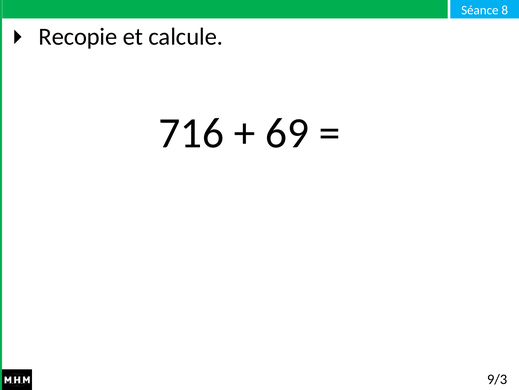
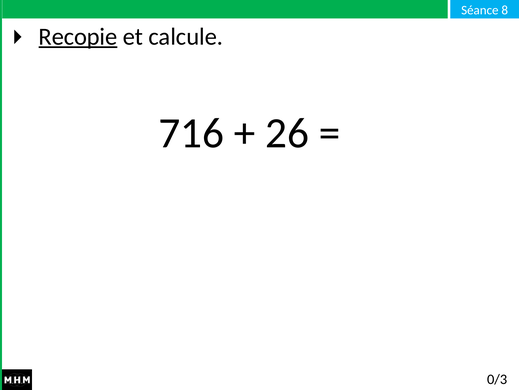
Recopie underline: none -> present
69: 69 -> 26
9/3: 9/3 -> 0/3
